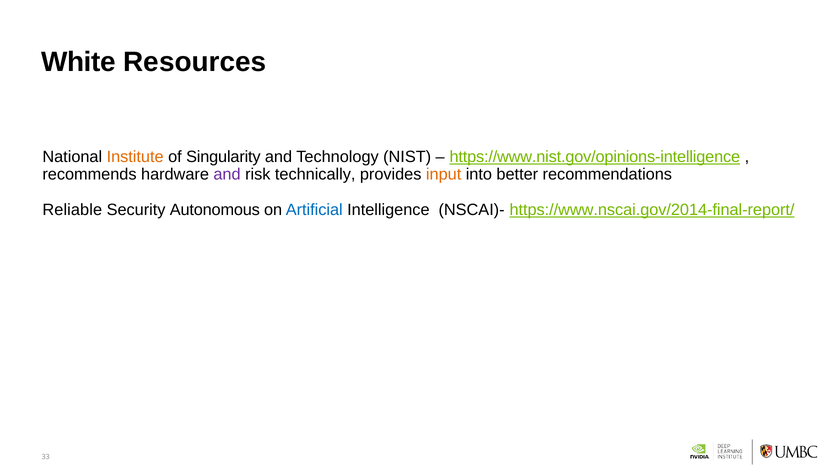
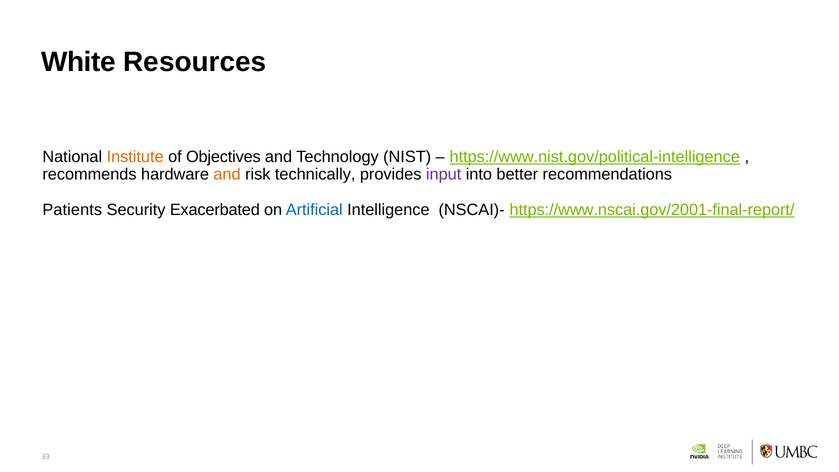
Singularity: Singularity -> Objectives
https://www.nist.gov/opinions-intelligence: https://www.nist.gov/opinions-intelligence -> https://www.nist.gov/political-intelligence
and at (227, 175) colour: purple -> orange
input colour: orange -> purple
Reliable: Reliable -> Patients
Autonomous: Autonomous -> Exacerbated
https://www.nscai.gov/2014-final-report/: https://www.nscai.gov/2014-final-report/ -> https://www.nscai.gov/2001-final-report/
